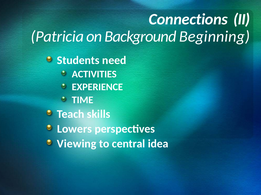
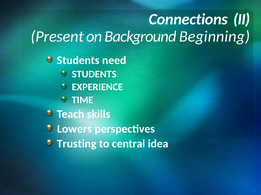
Patricia: Patricia -> Present
ACTIVITIES at (94, 74): ACTIVITIES -> STUDENTS
Viewing: Viewing -> Trusting
